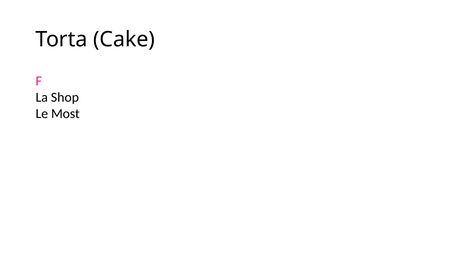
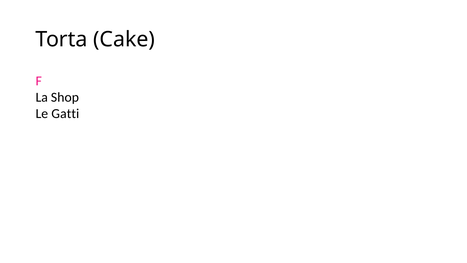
Most: Most -> Gatti
